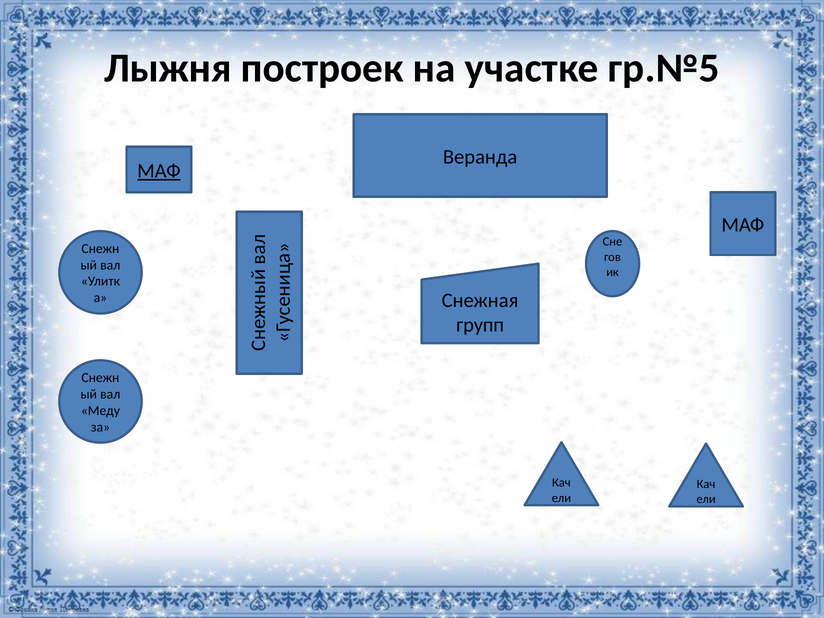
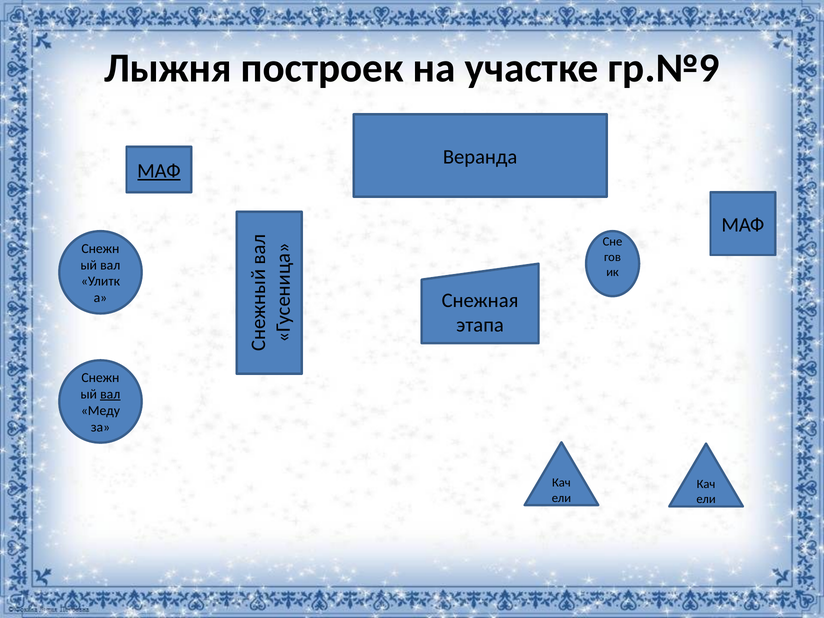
гр.№5: гр.№5 -> гр.№9
групп: групп -> этапа
вал at (110, 394) underline: none -> present
